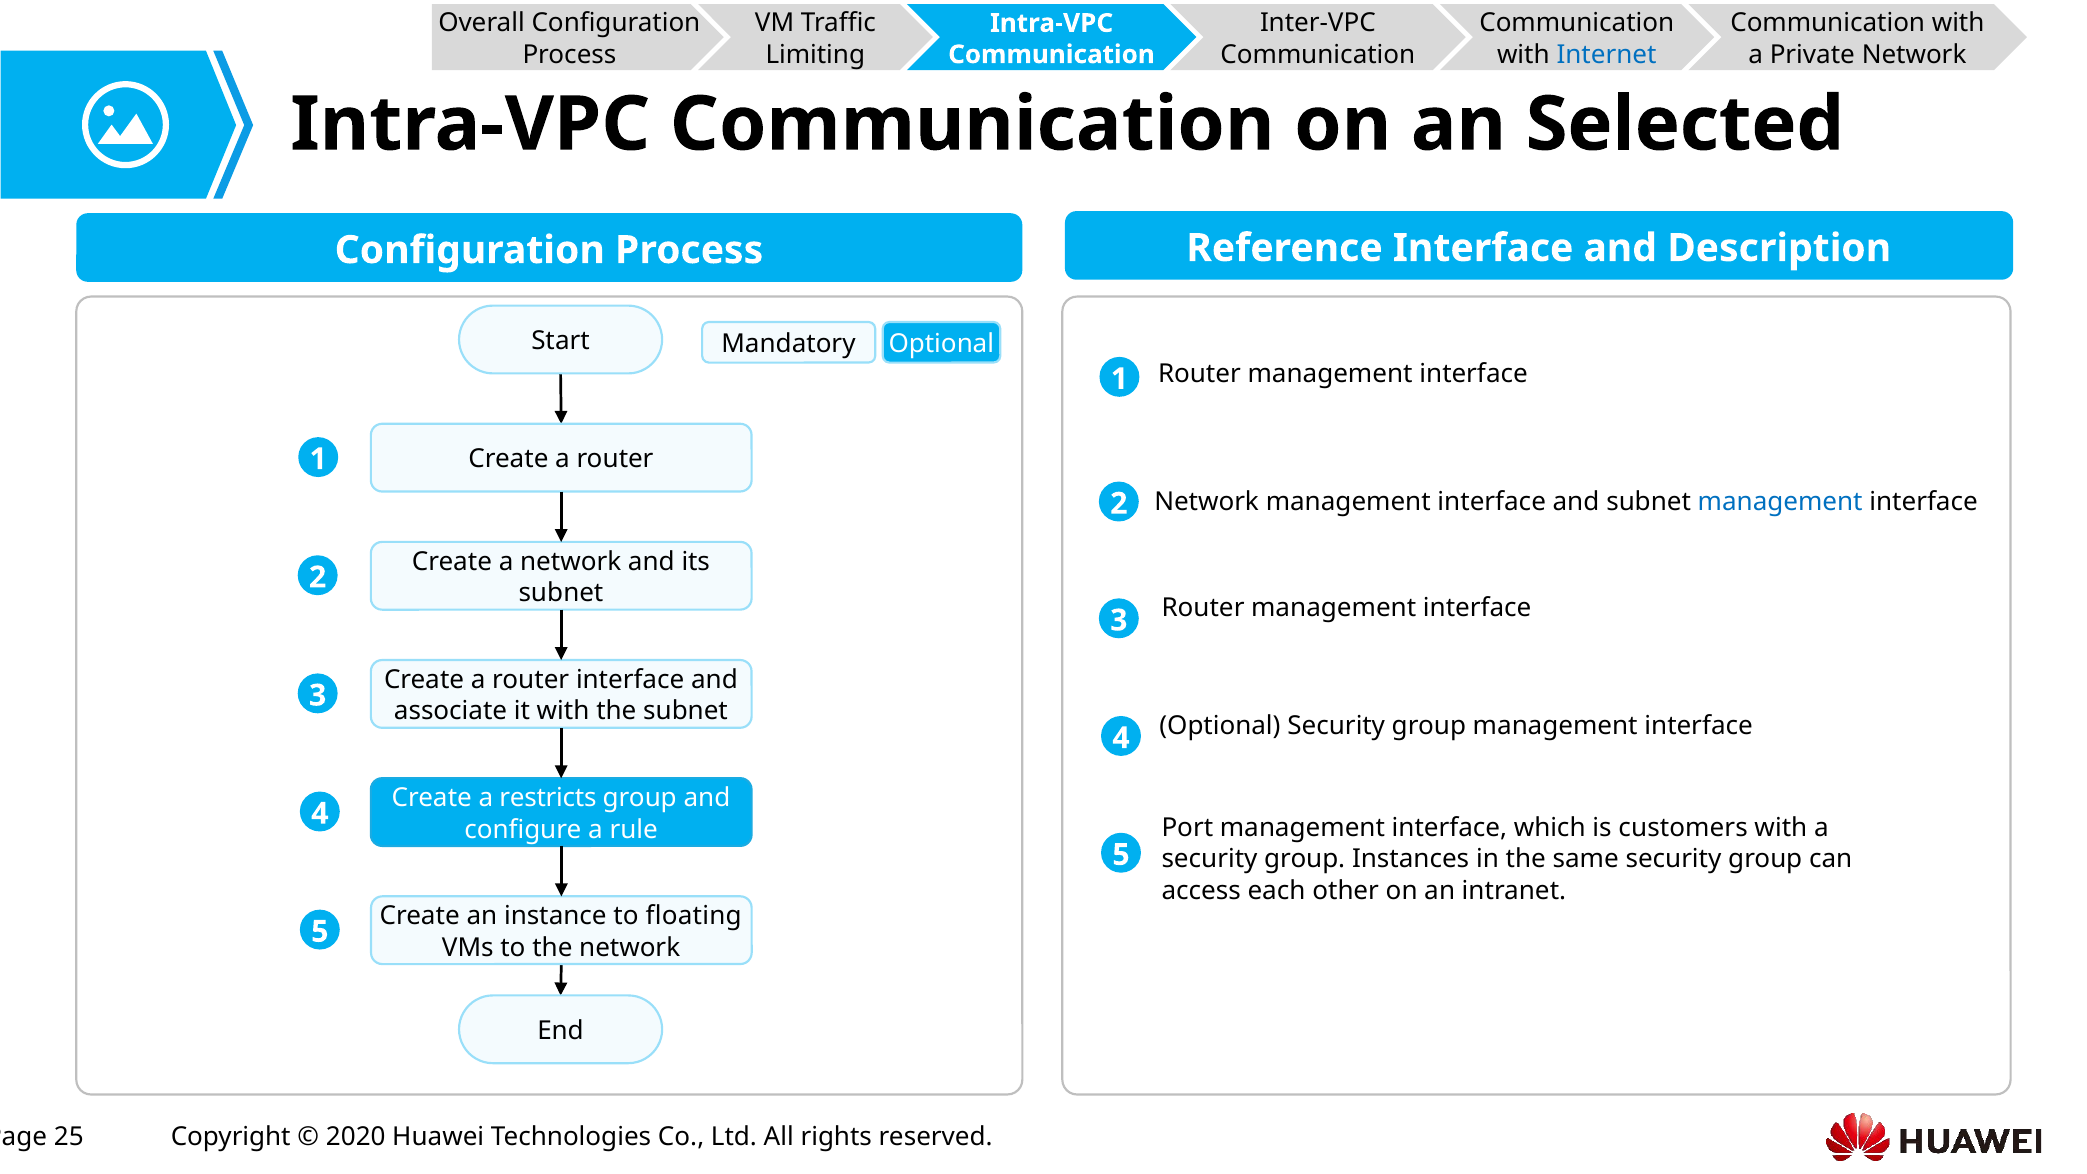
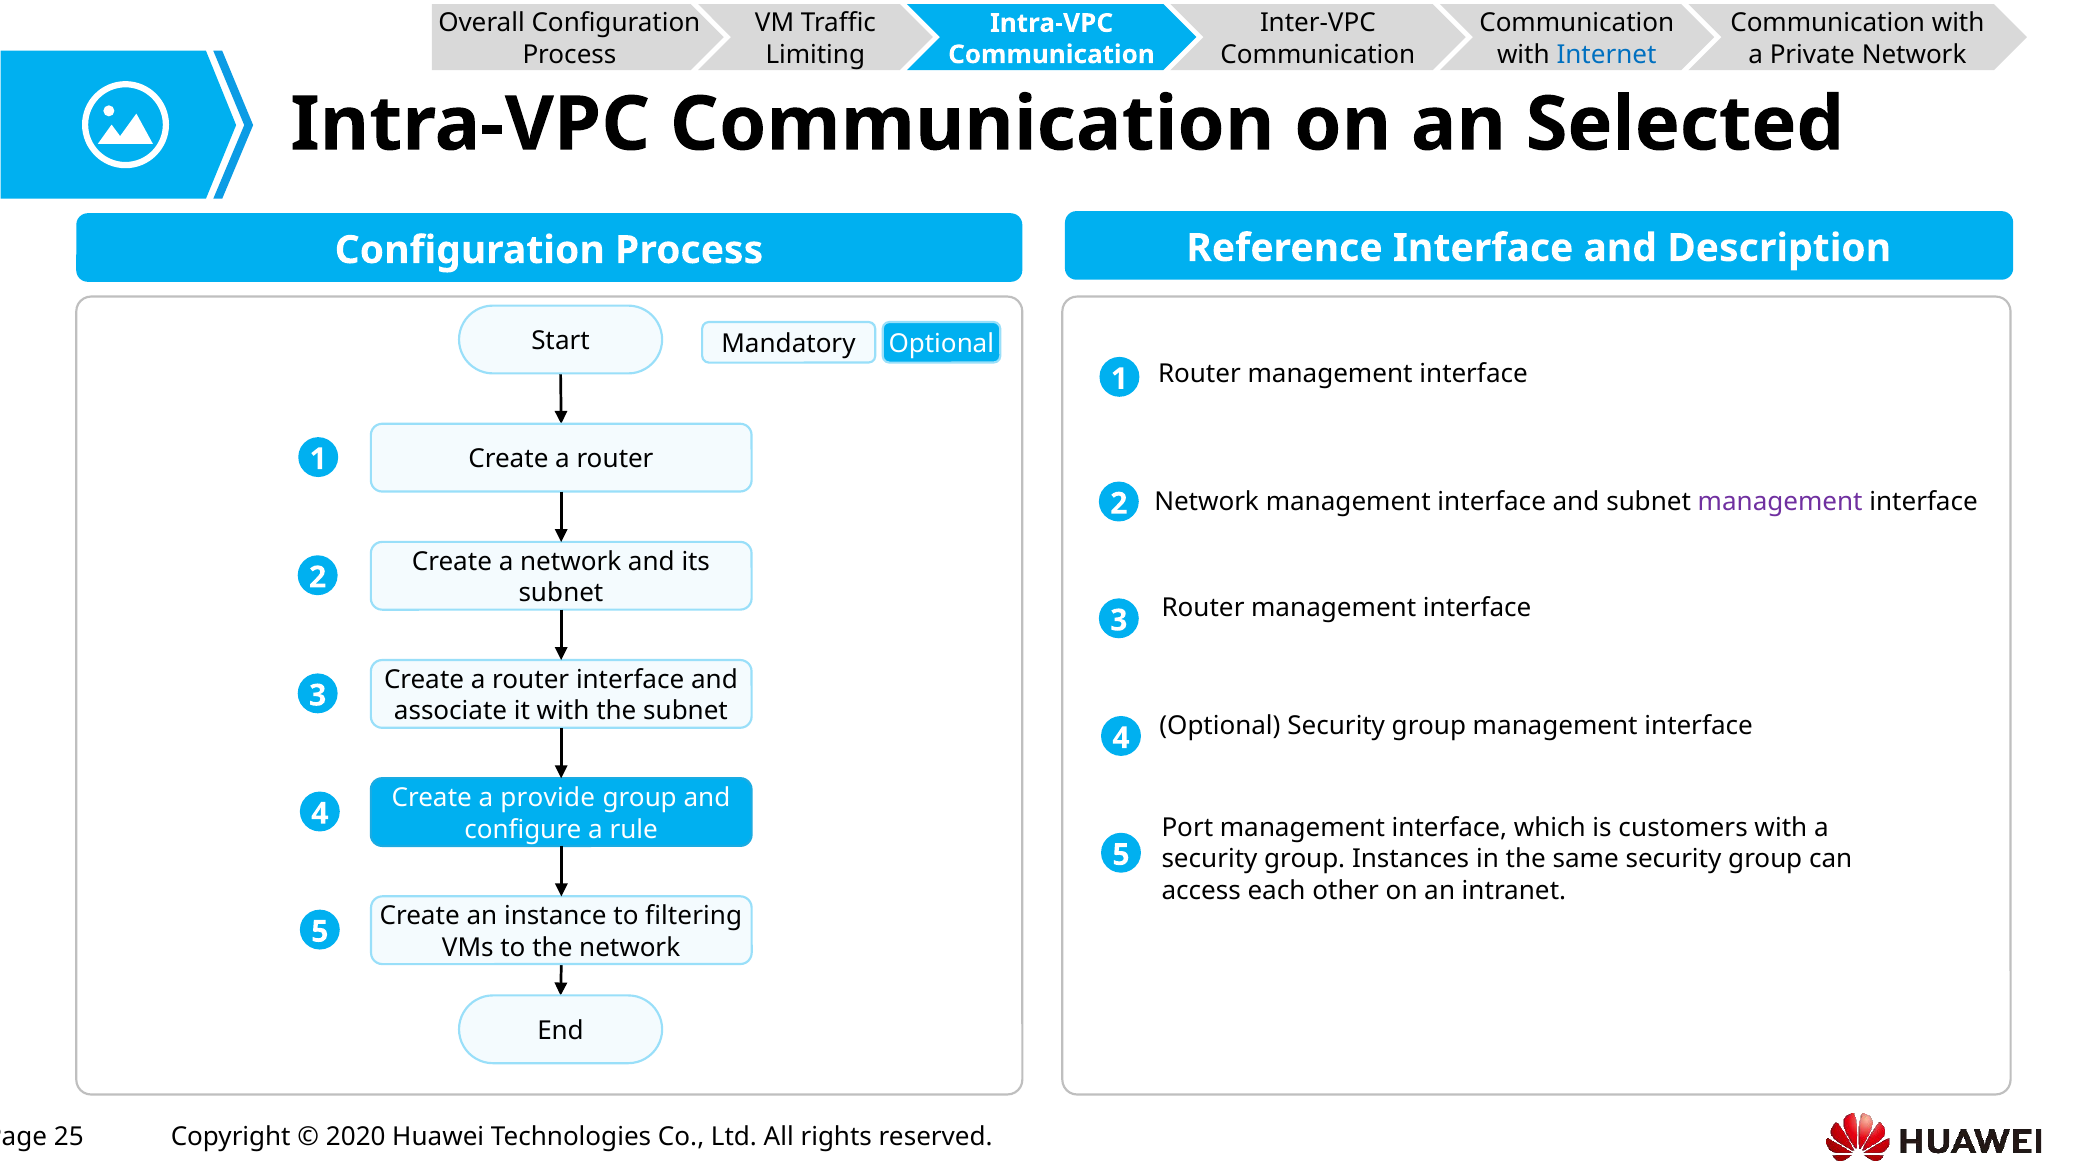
management at (1780, 502) colour: blue -> purple
restricts: restricts -> provide
floating: floating -> filtering
